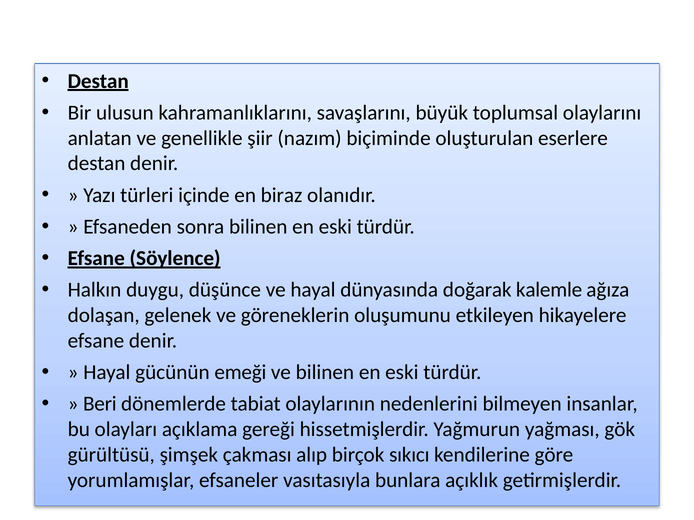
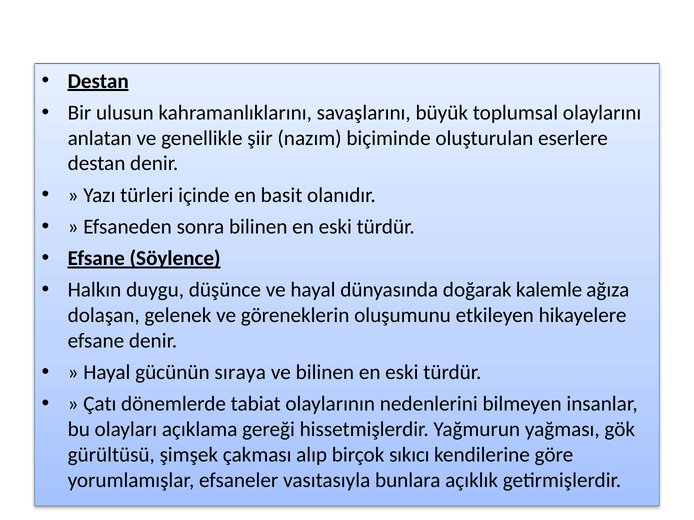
biraz: biraz -> basit
emeği: emeği -> sıraya
Beri: Beri -> Çatı
